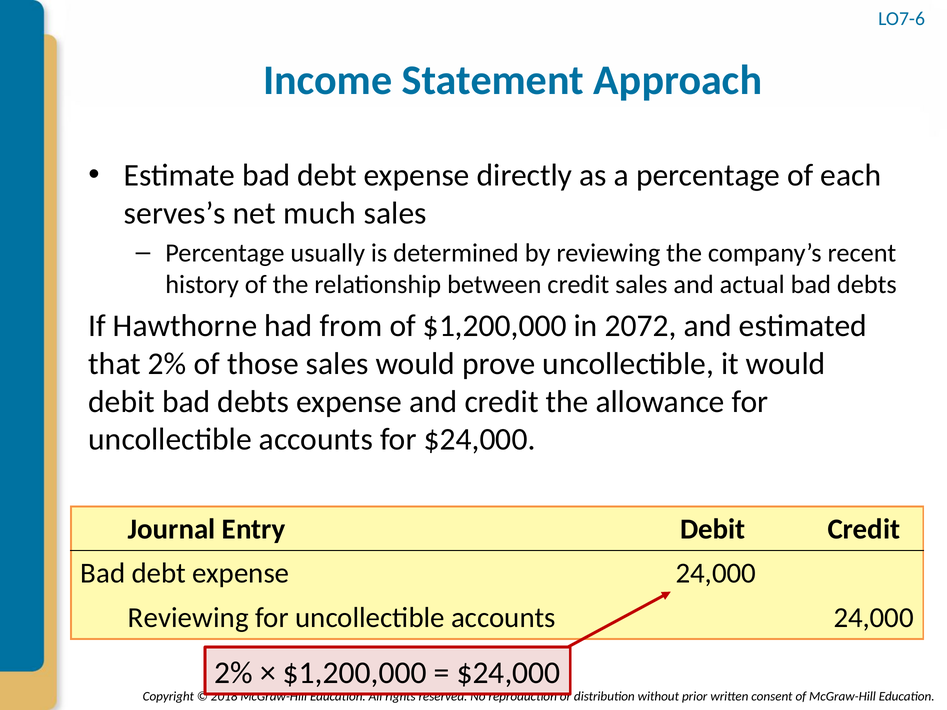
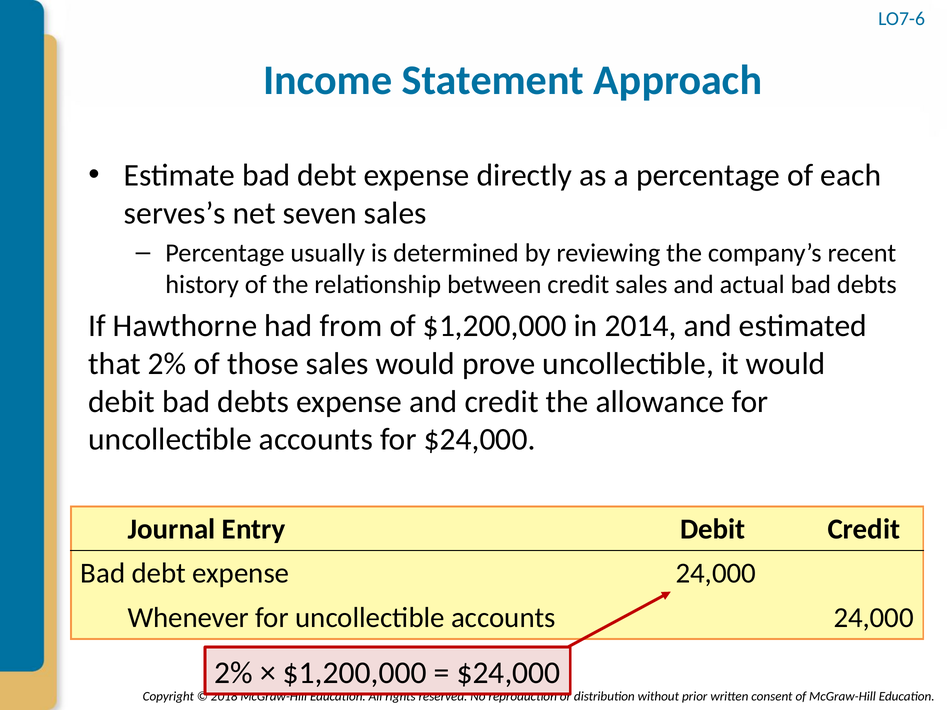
much: much -> seven
2072: 2072 -> 2014
Reviewing at (188, 618): Reviewing -> Whenever
